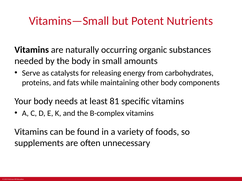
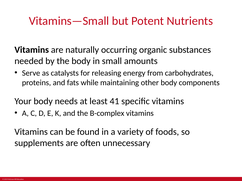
81: 81 -> 41
